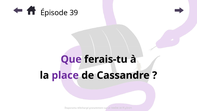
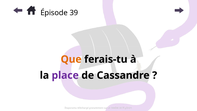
Que colour: purple -> orange
